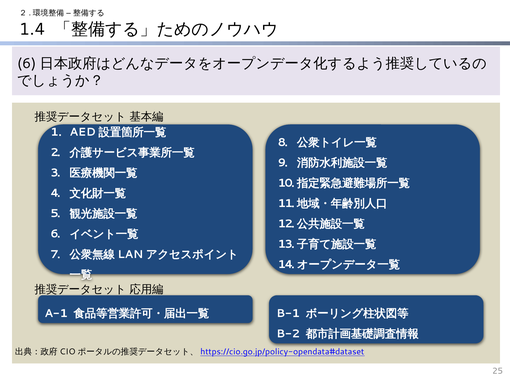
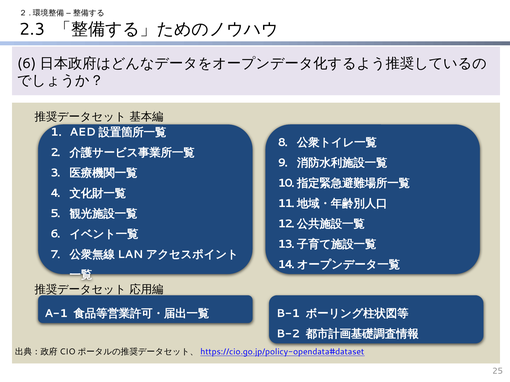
1.4: 1.4 -> 2.3
